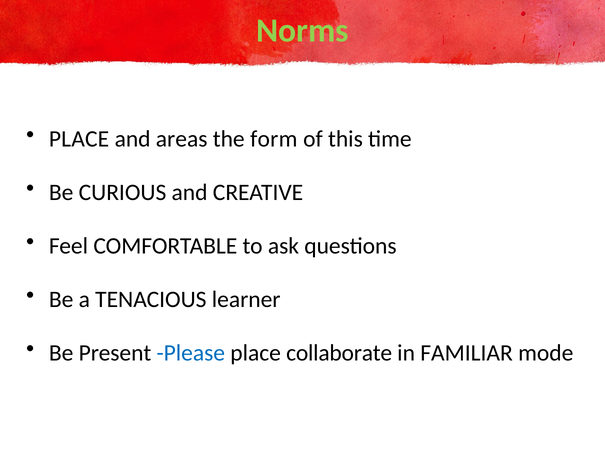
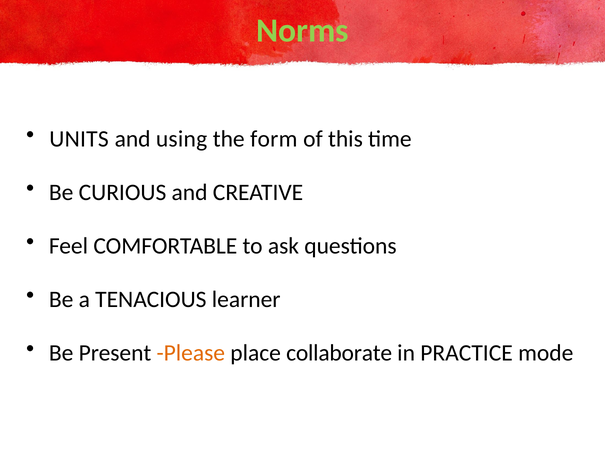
PLACE at (79, 139): PLACE -> UNITS
areas: areas -> using
Please colour: blue -> orange
FAMILIAR: FAMILIAR -> PRACTICE
